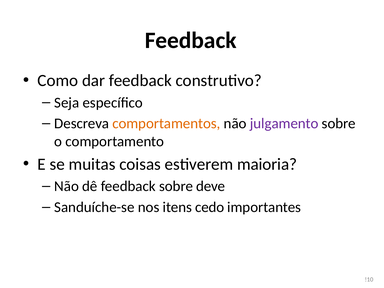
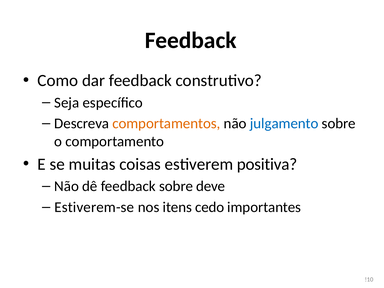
julgamento colour: purple -> blue
maioria: maioria -> positiva
Sanduíche-se: Sanduíche-se -> Estiverem-se
